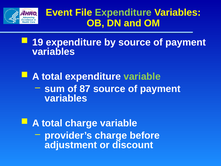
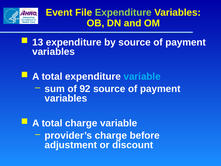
19: 19 -> 13
variable at (142, 76) colour: light green -> light blue
87: 87 -> 92
